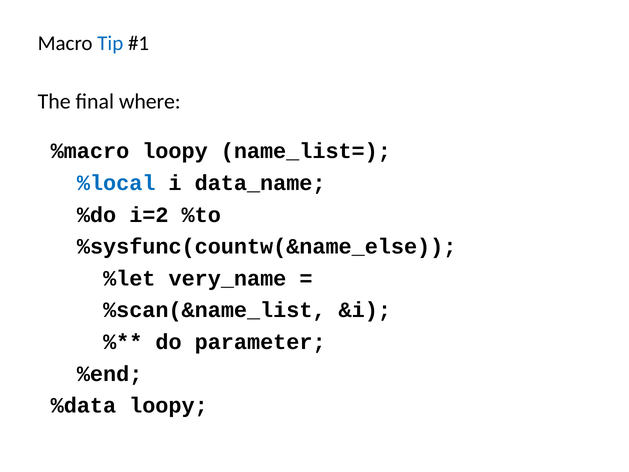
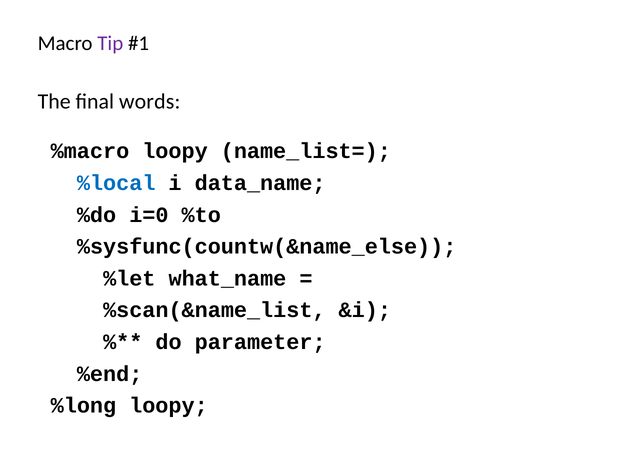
Tip colour: blue -> purple
where: where -> words
i=2: i=2 -> i=0
very_name: very_name -> what_name
%data: %data -> %long
